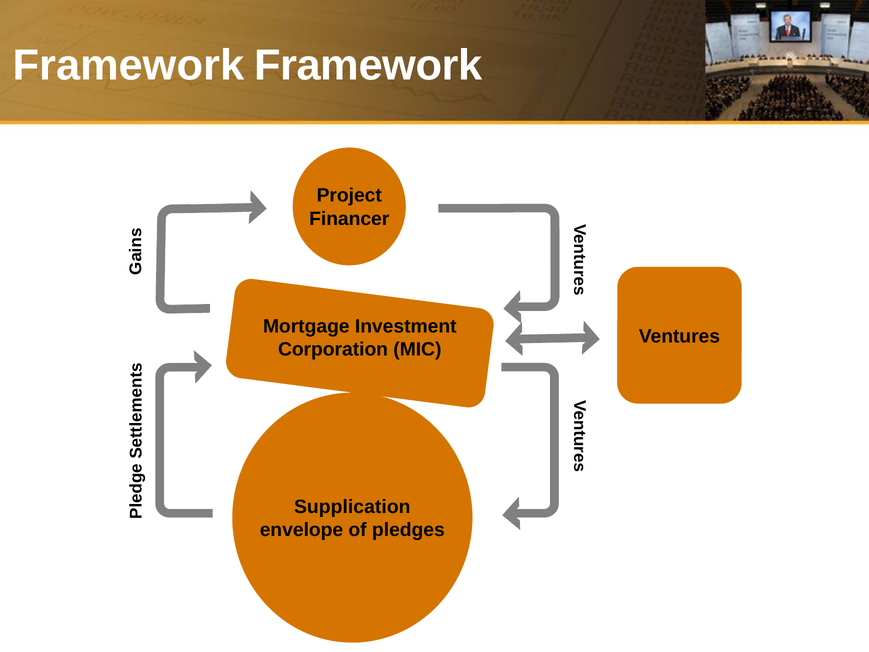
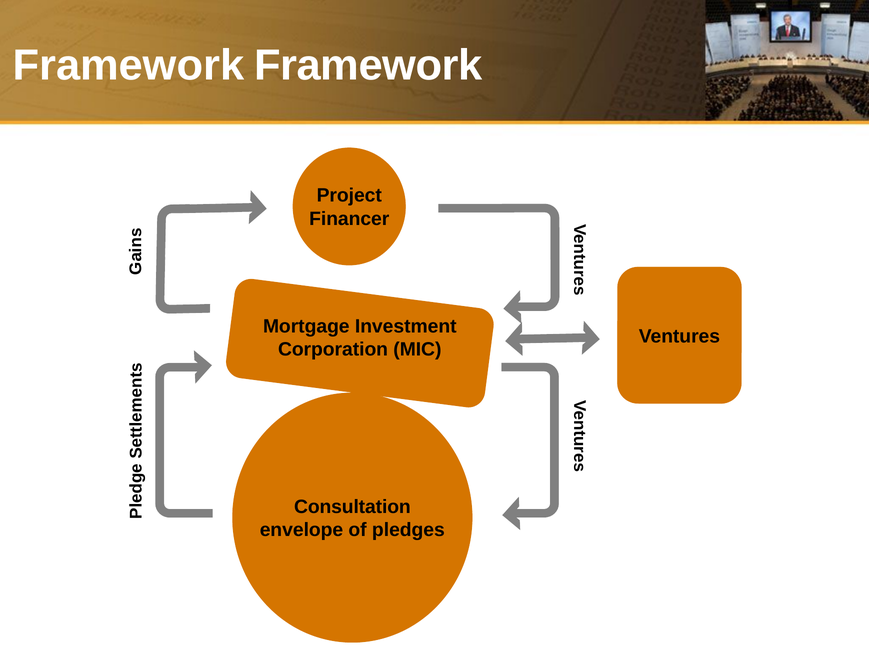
Supplication: Supplication -> Consultation
